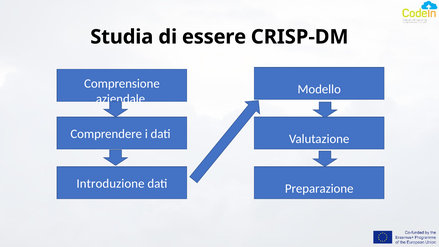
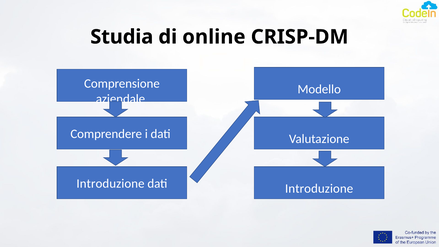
essere: essere -> online
Preparazione at (319, 189): Preparazione -> Introduzione
